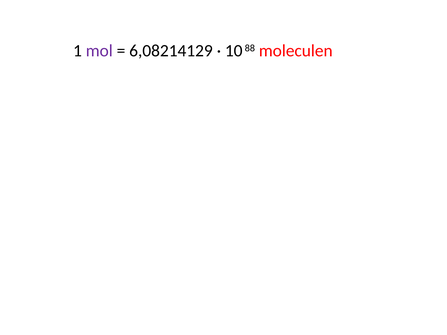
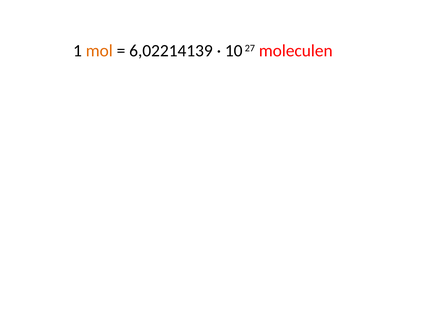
mol colour: purple -> orange
6,08214129: 6,08214129 -> 6,02214139
88: 88 -> 27
